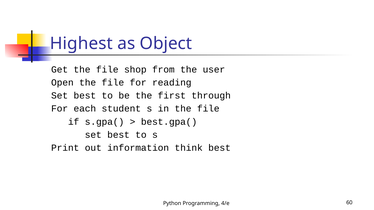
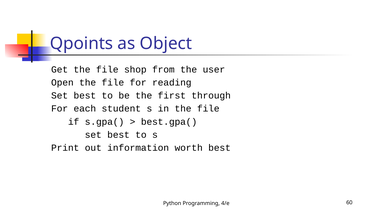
Highest: Highest -> Qpoints
think: think -> worth
